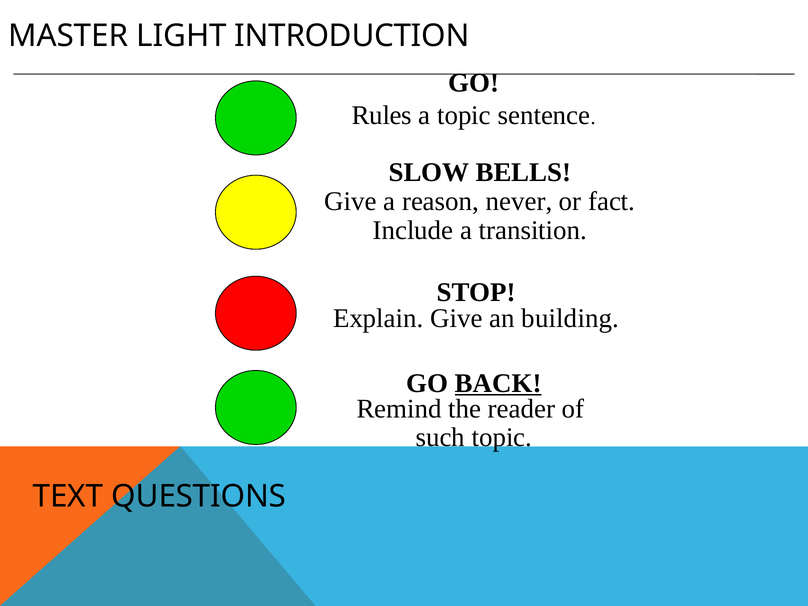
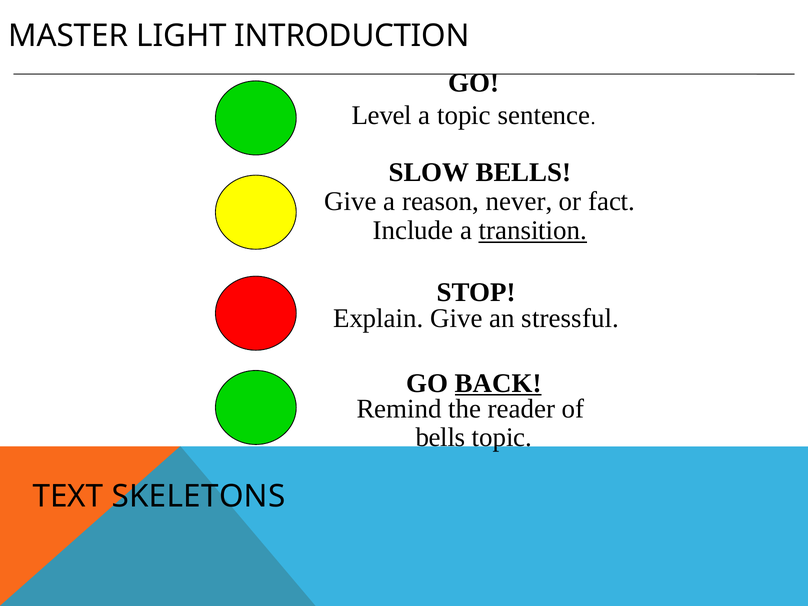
Rules: Rules -> Level
transition underline: none -> present
building: building -> stressful
such at (440, 438): such -> bells
QUESTIONS: QUESTIONS -> SKELETONS
